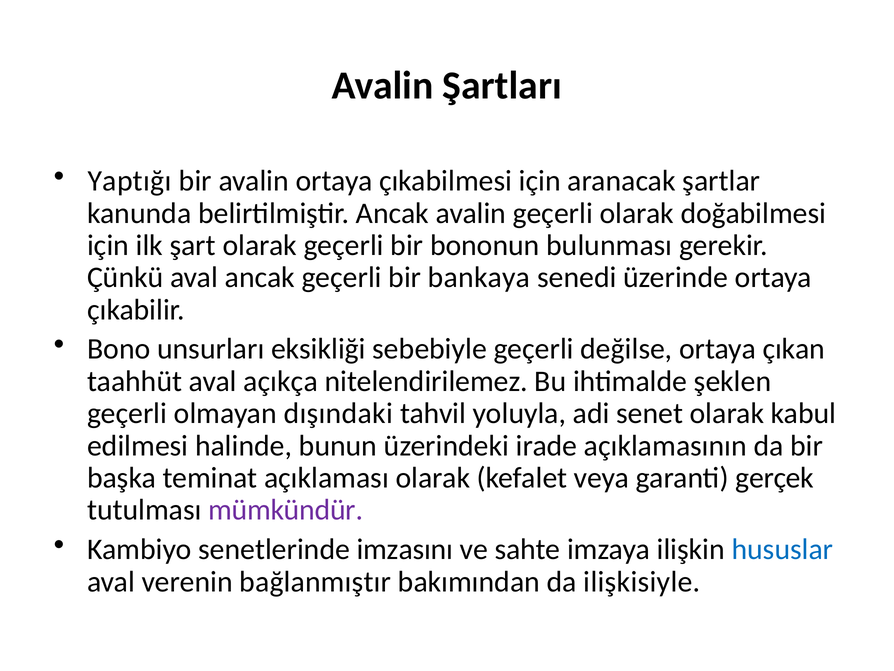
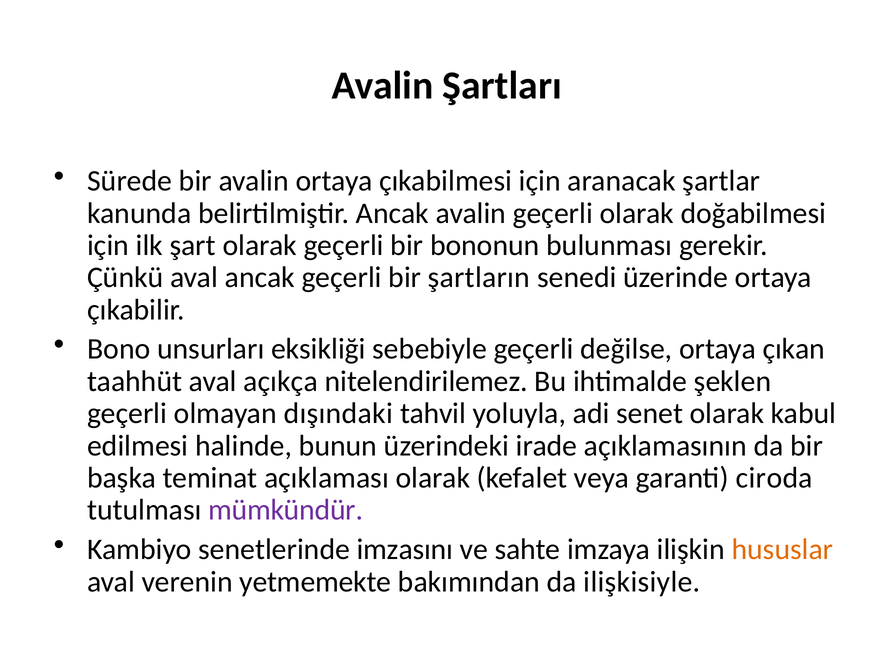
Yaptığı: Yaptığı -> Sürede
bankaya: bankaya -> şartların
gerçek: gerçek -> ciroda
hususlar colour: blue -> orange
bağlanmıştır: bağlanmıştır -> yetmemekte
